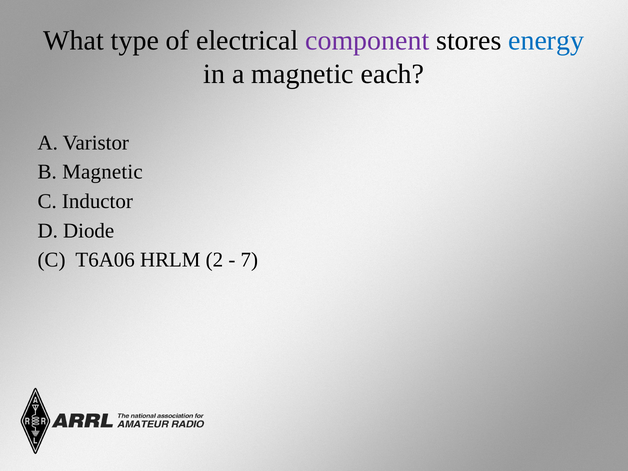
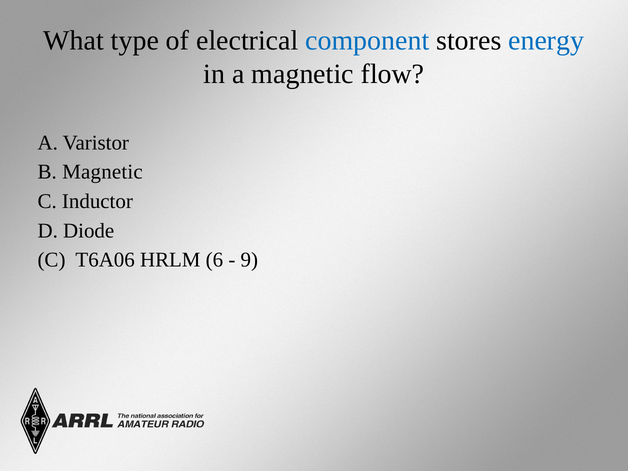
component colour: purple -> blue
each: each -> flow
2: 2 -> 6
7: 7 -> 9
